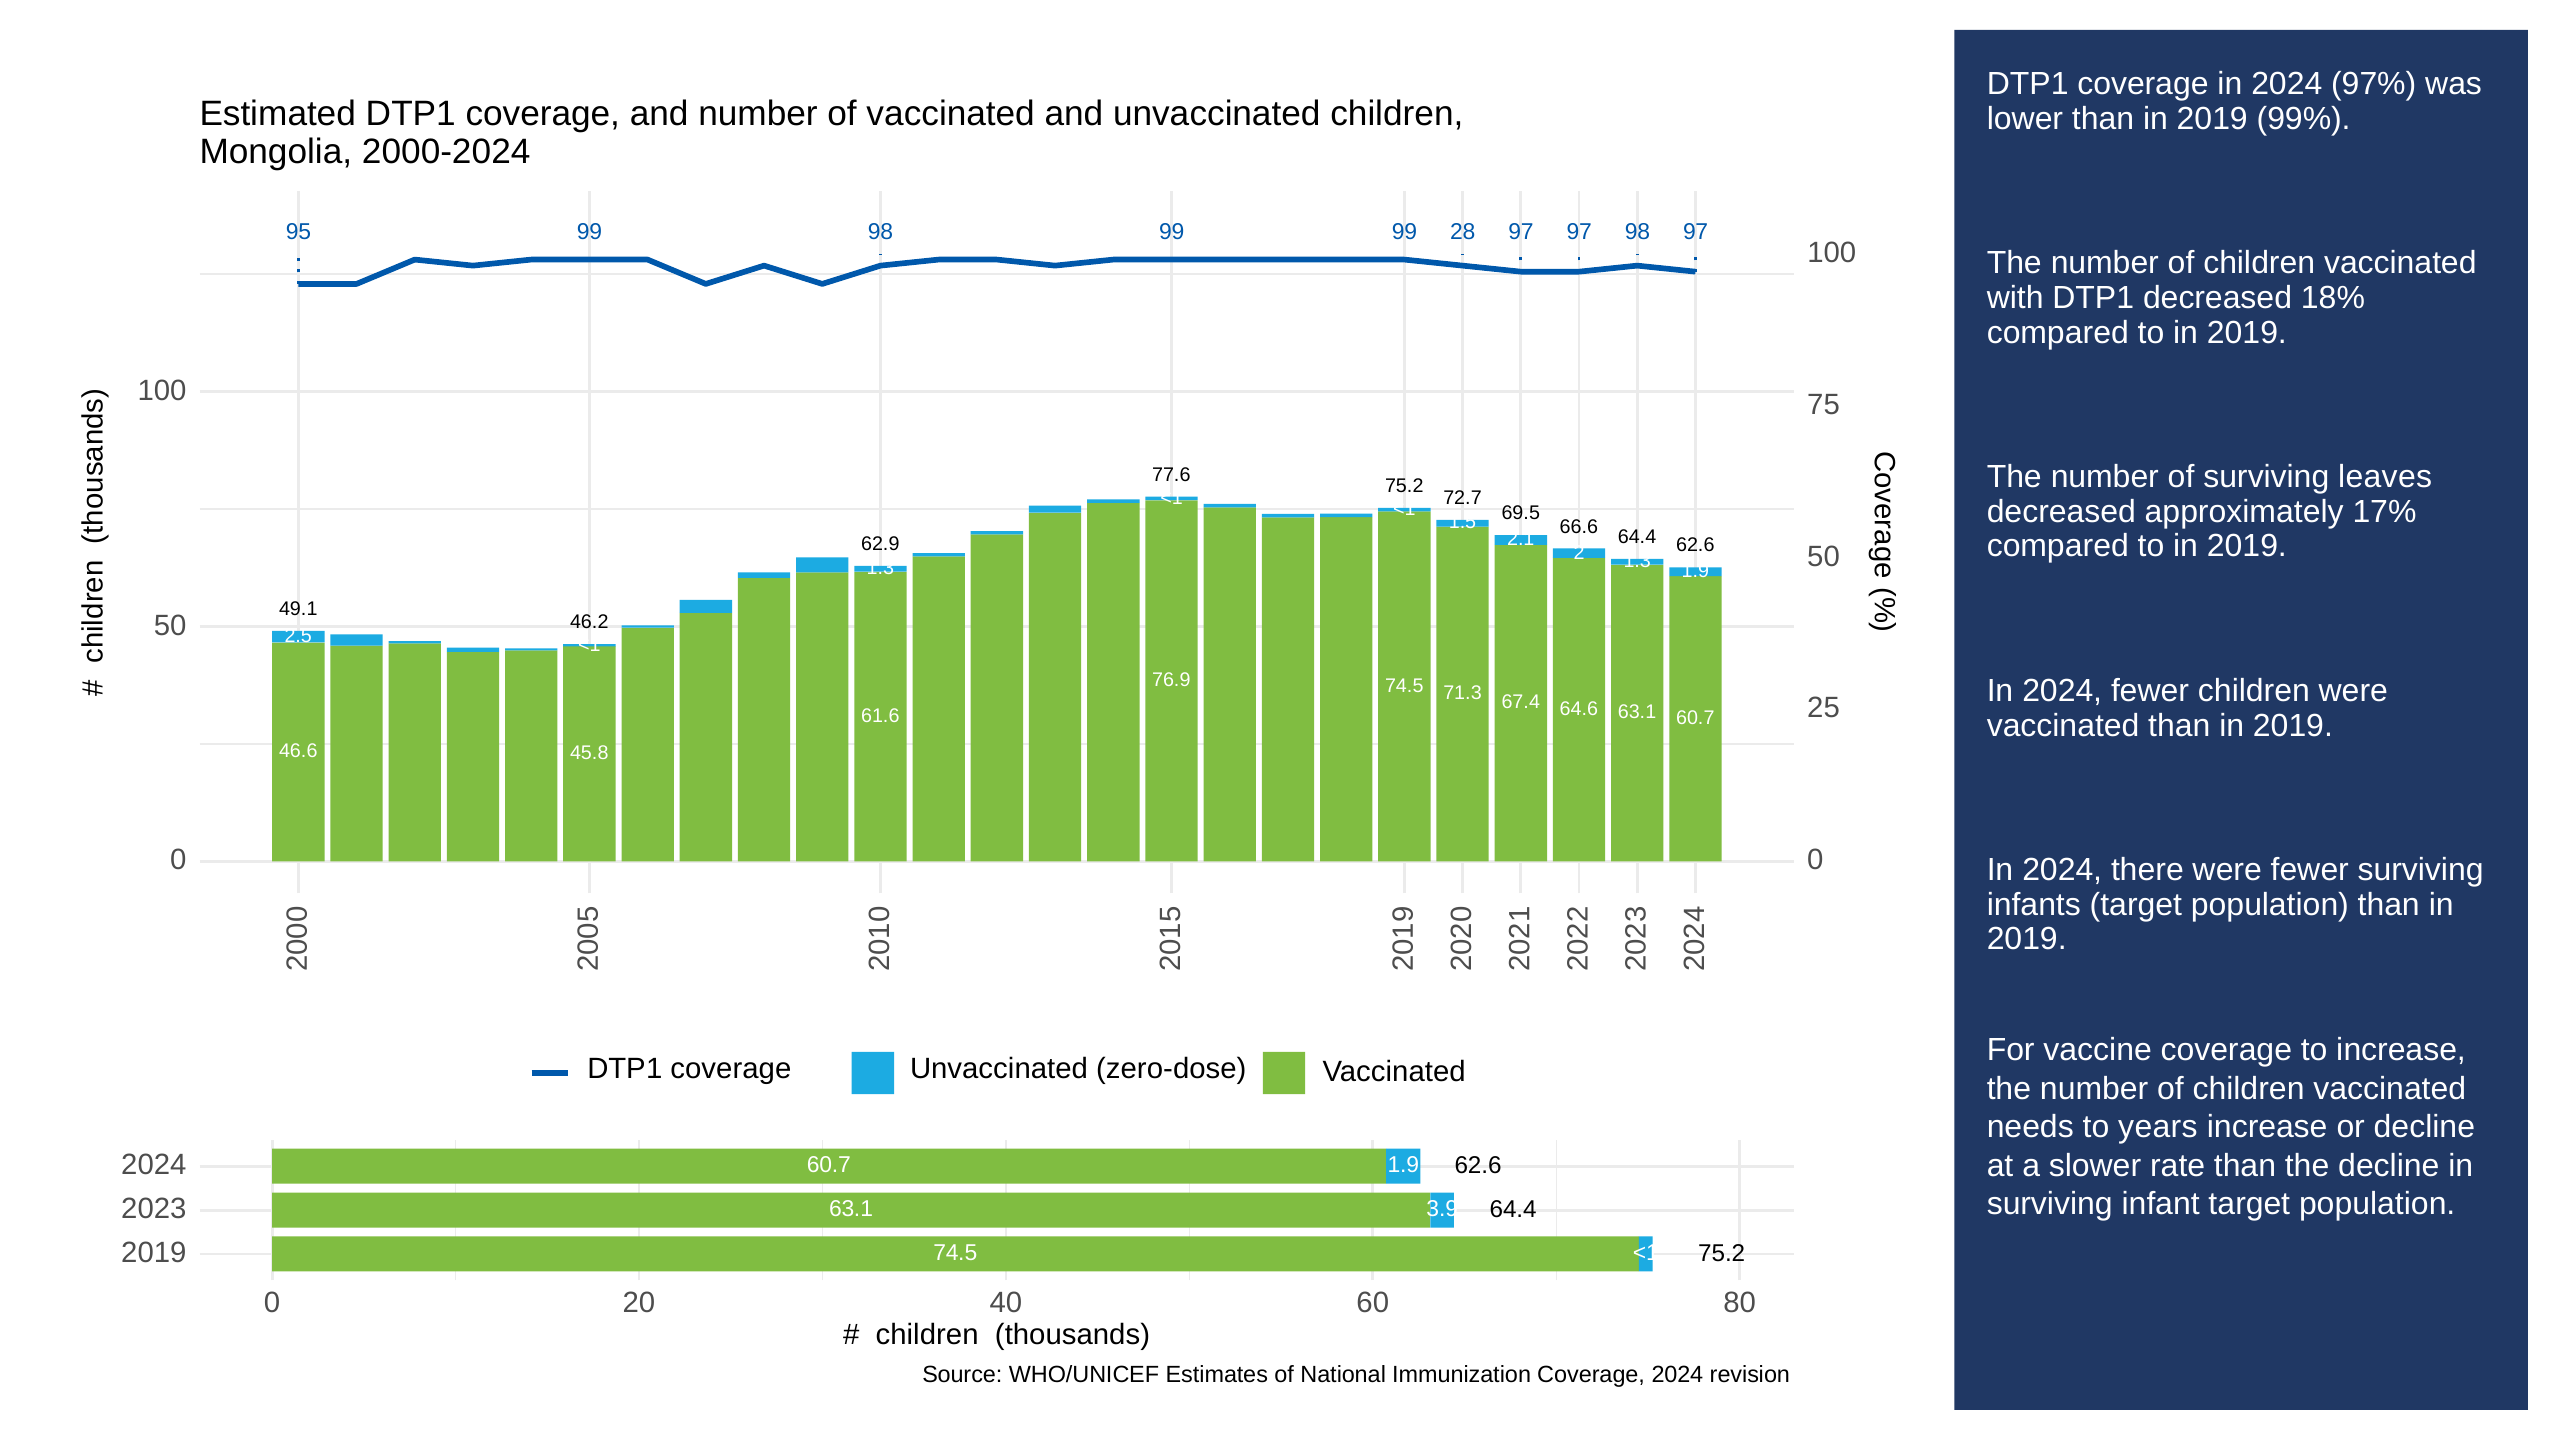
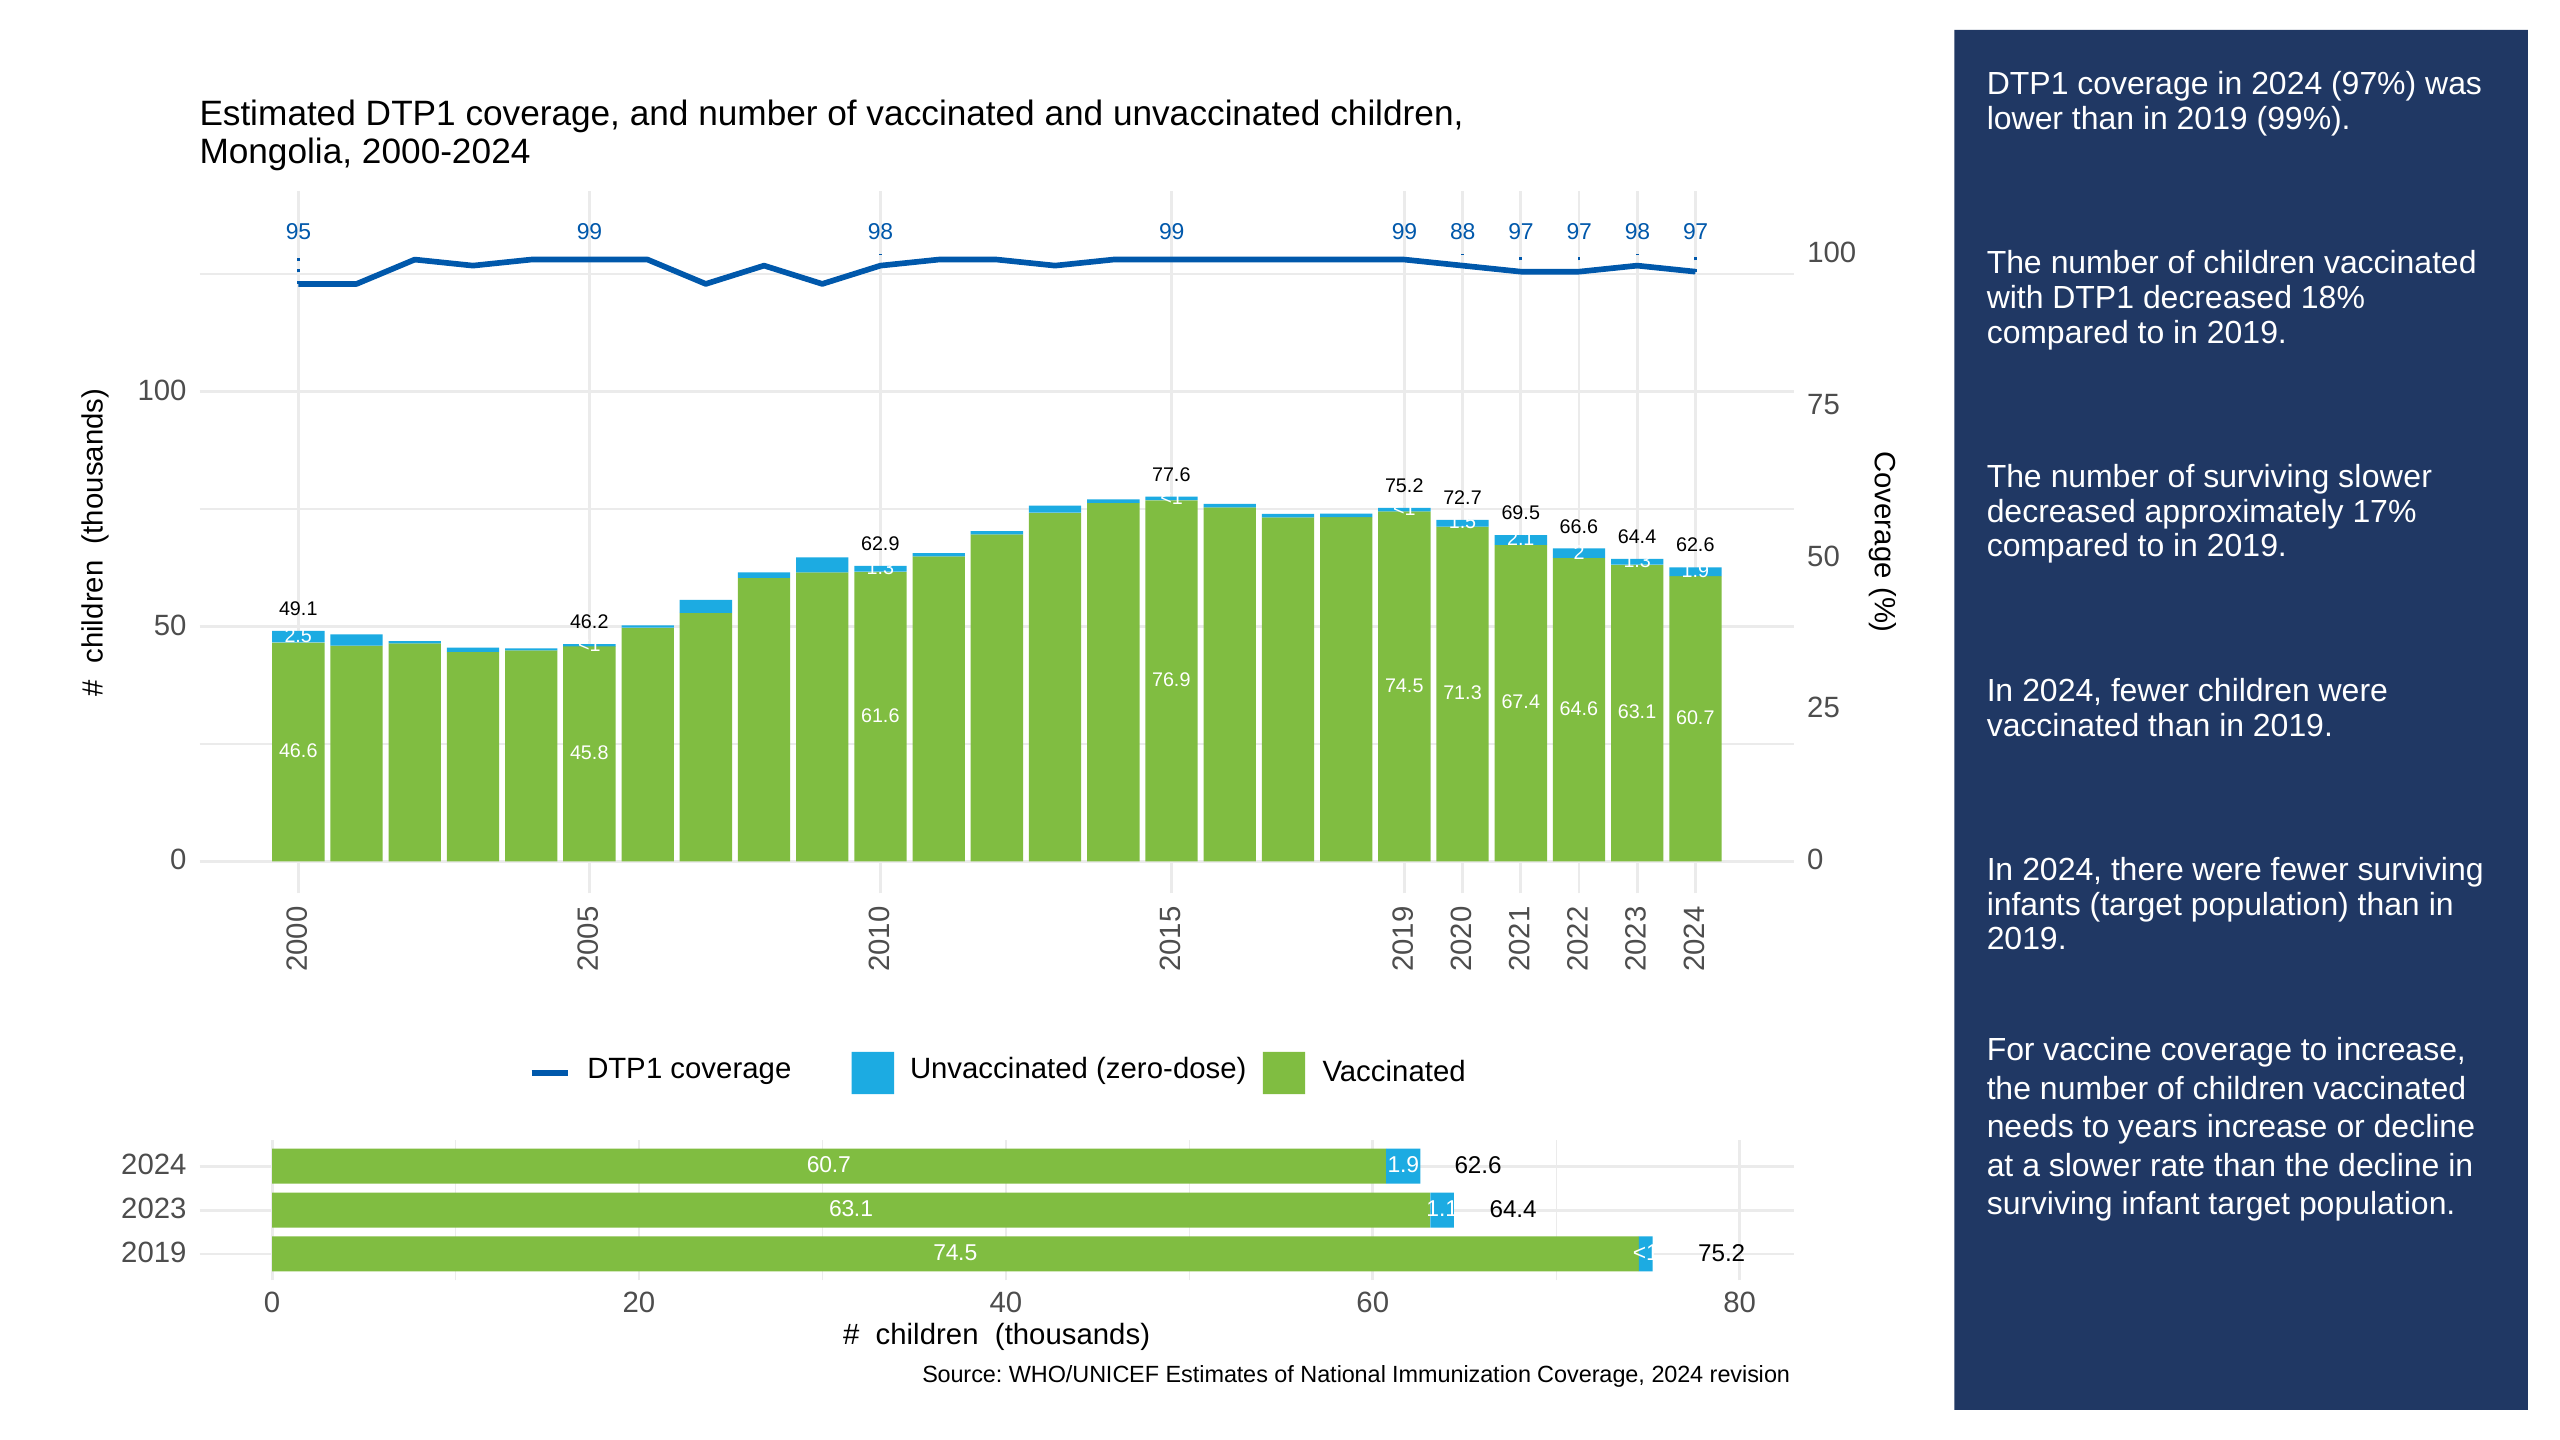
28: 28 -> 88
surviving leaves: leaves -> slower
3.9: 3.9 -> 1.1
